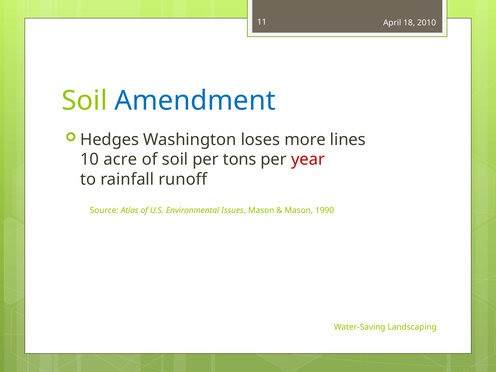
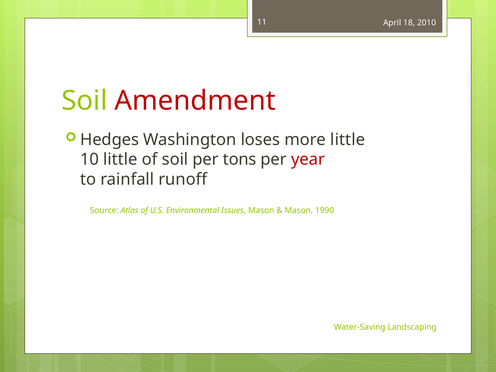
Amendment colour: blue -> red
more lines: lines -> little
10 acre: acre -> little
